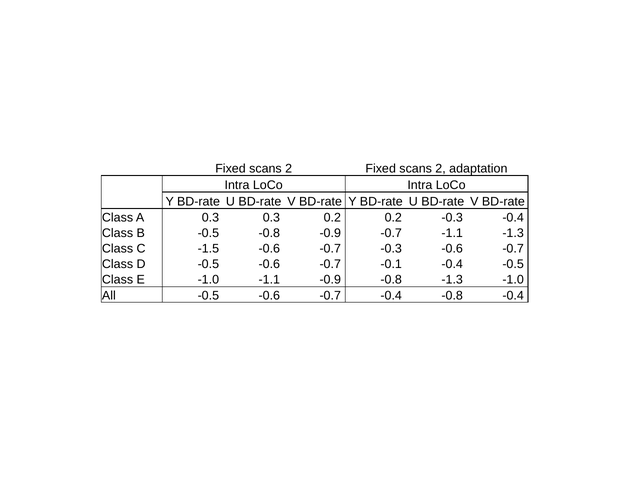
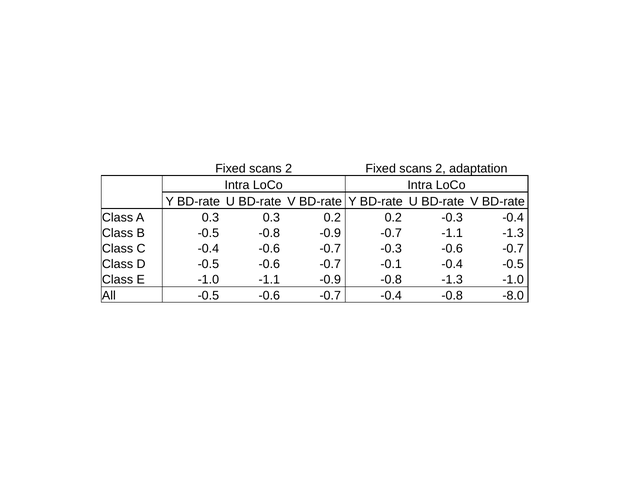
C -1.5: -1.5 -> -0.4
-0.8 -0.4: -0.4 -> -8.0
